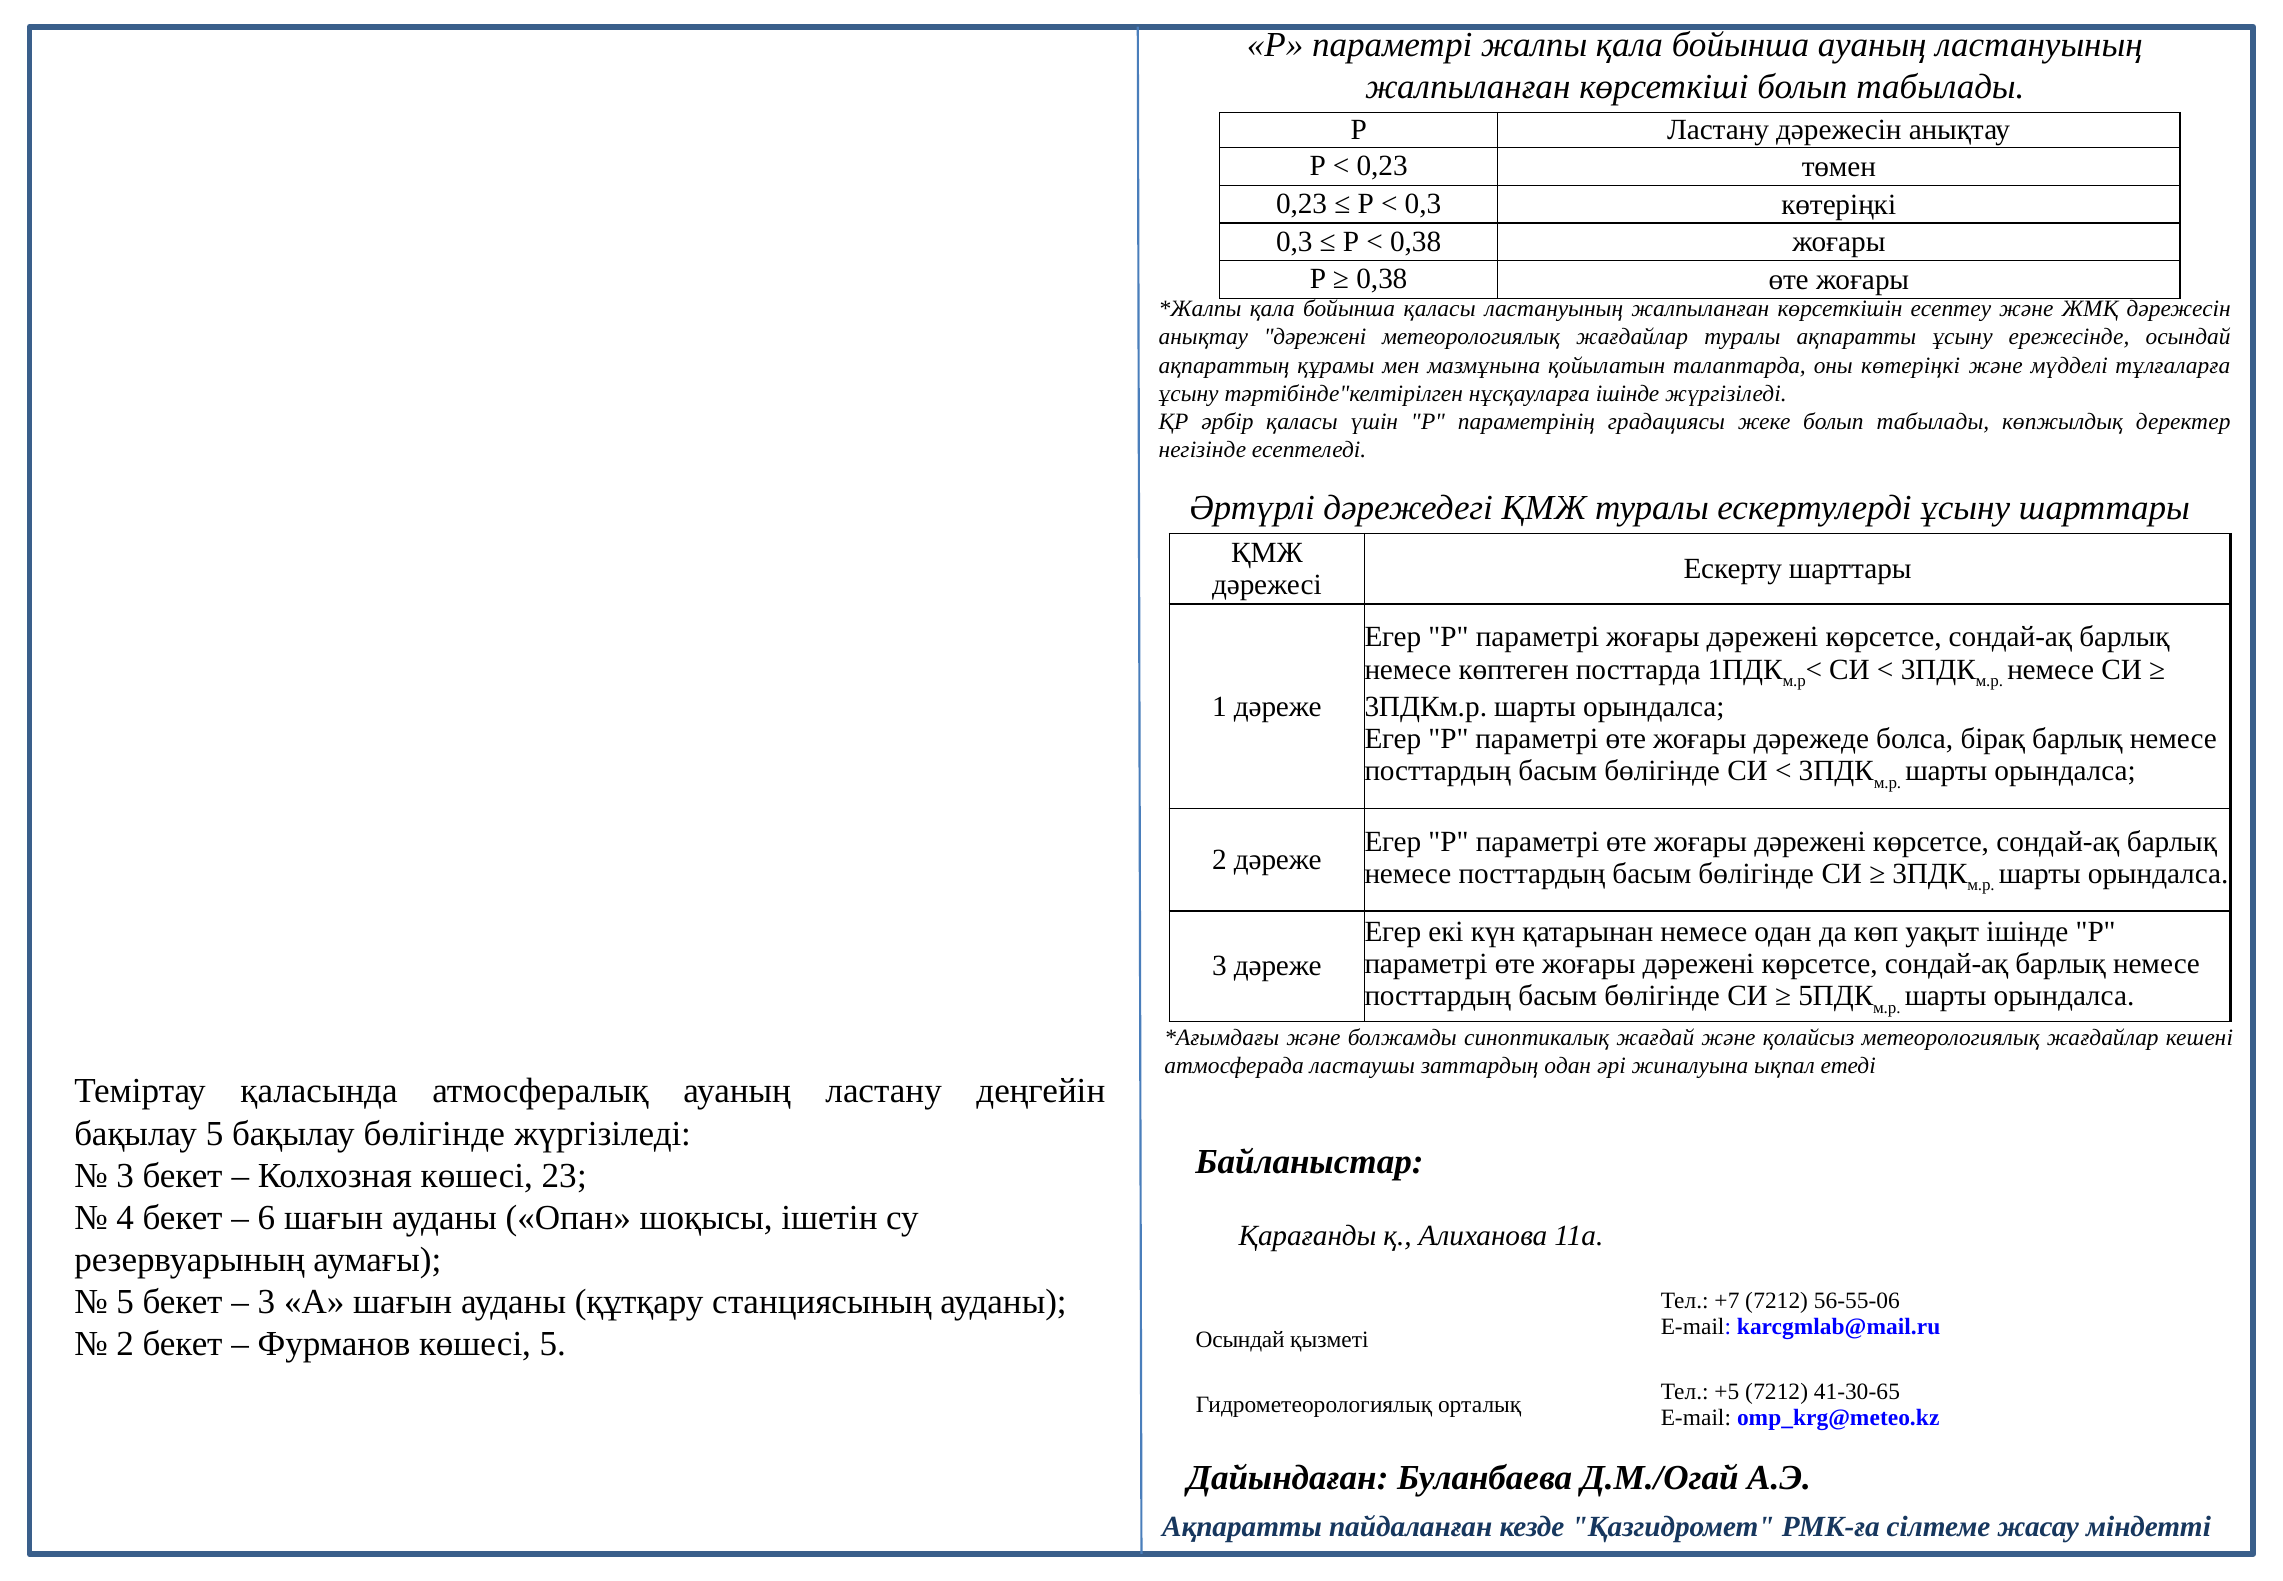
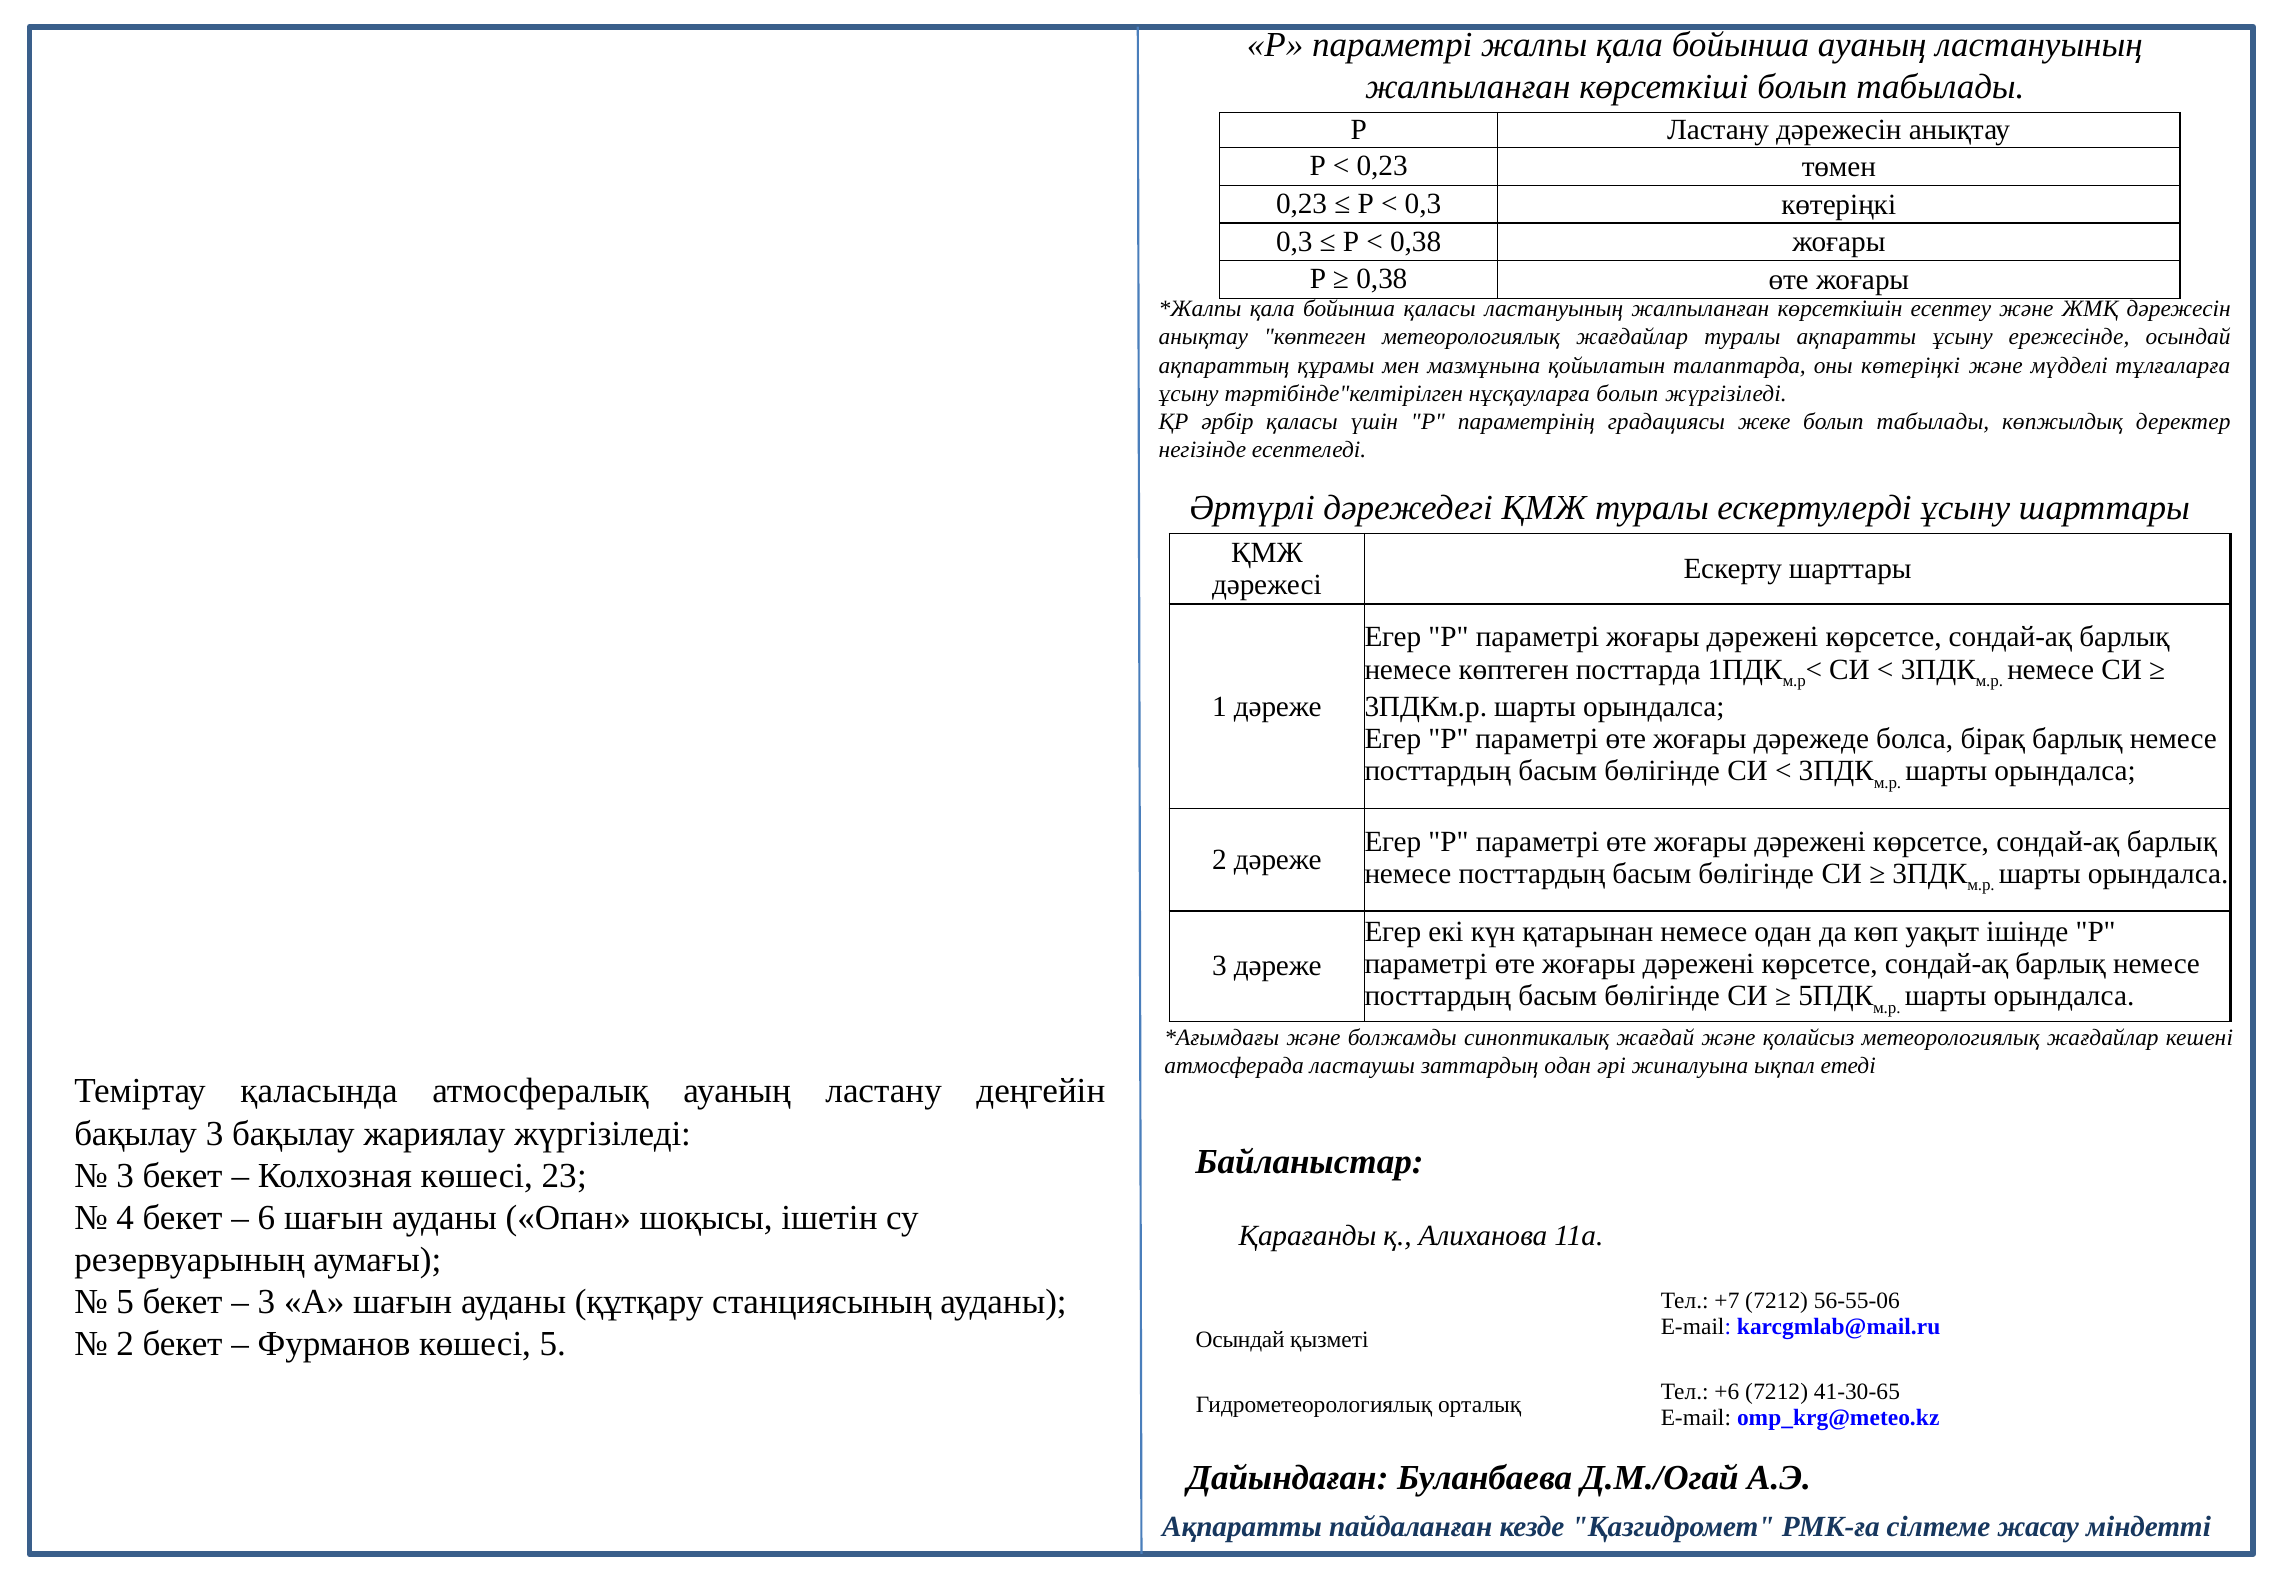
анықтау дәрежені: дәрежені -> көптеген
нұсқауларға ішінде: ішінде -> болып
бақылау 5: 5 -> 3
бақылау бөлігінде: бөлігінде -> жариялау
+5: +5 -> +6
